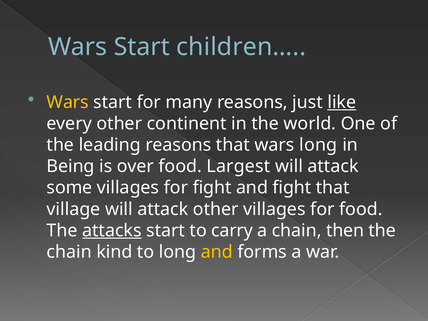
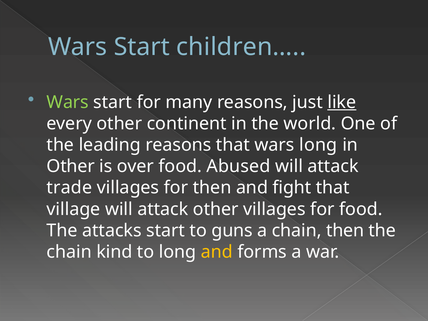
Wars at (68, 102) colour: yellow -> light green
Being at (71, 166): Being -> Other
Largest: Largest -> Abused
some: some -> trade
for fight: fight -> then
attacks underline: present -> none
carry: carry -> guns
